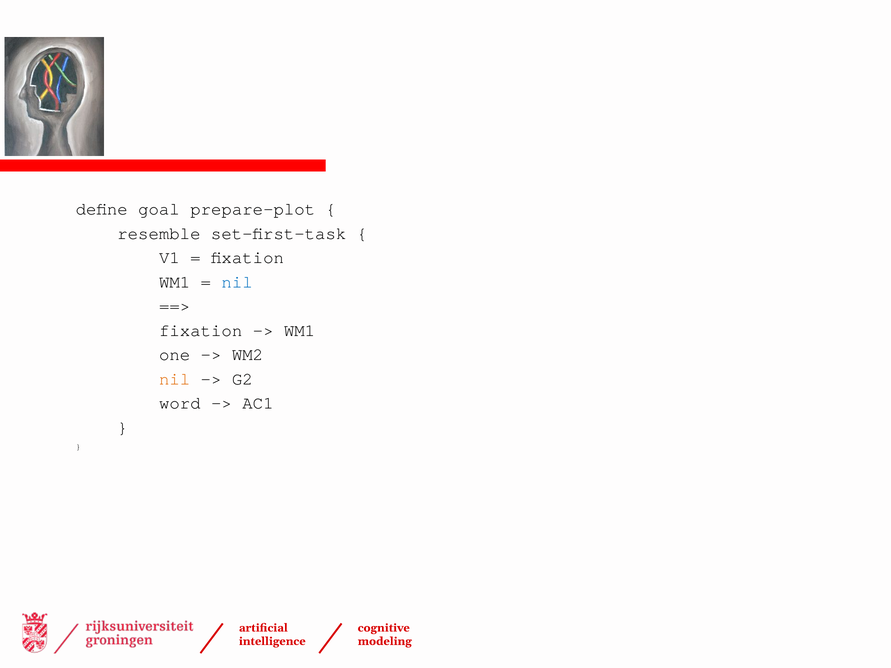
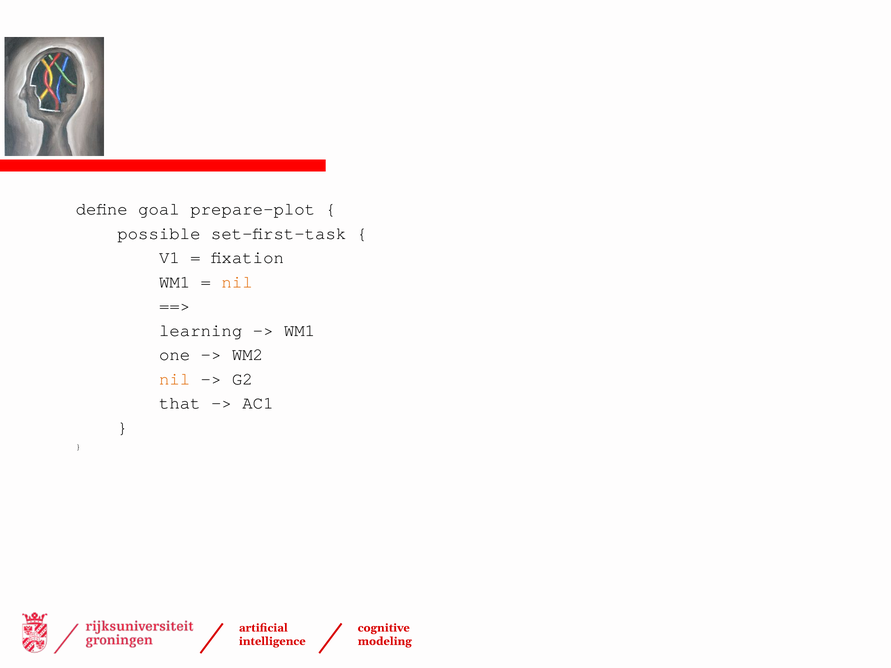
resemble: resemble -> possible
nil at (237, 282) colour: blue -> orange
fixation at (201, 330): fixation -> learning
word: word -> that
